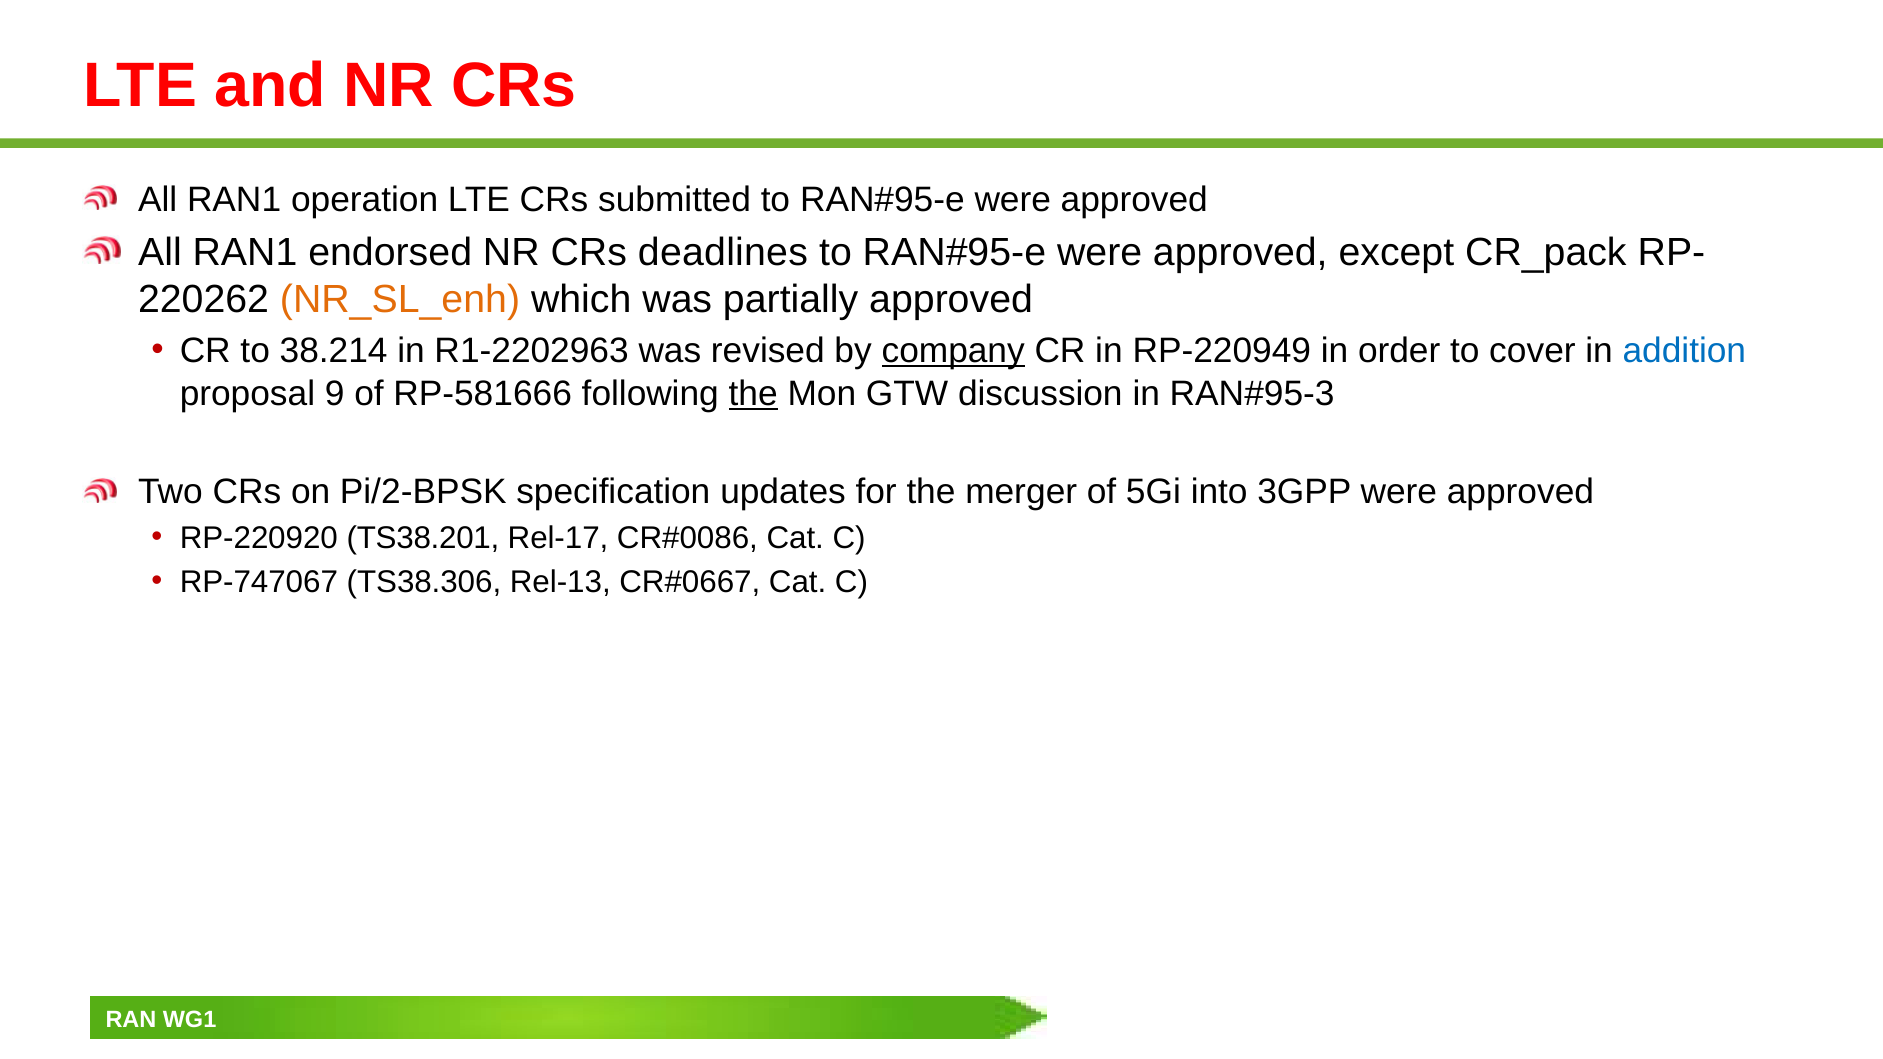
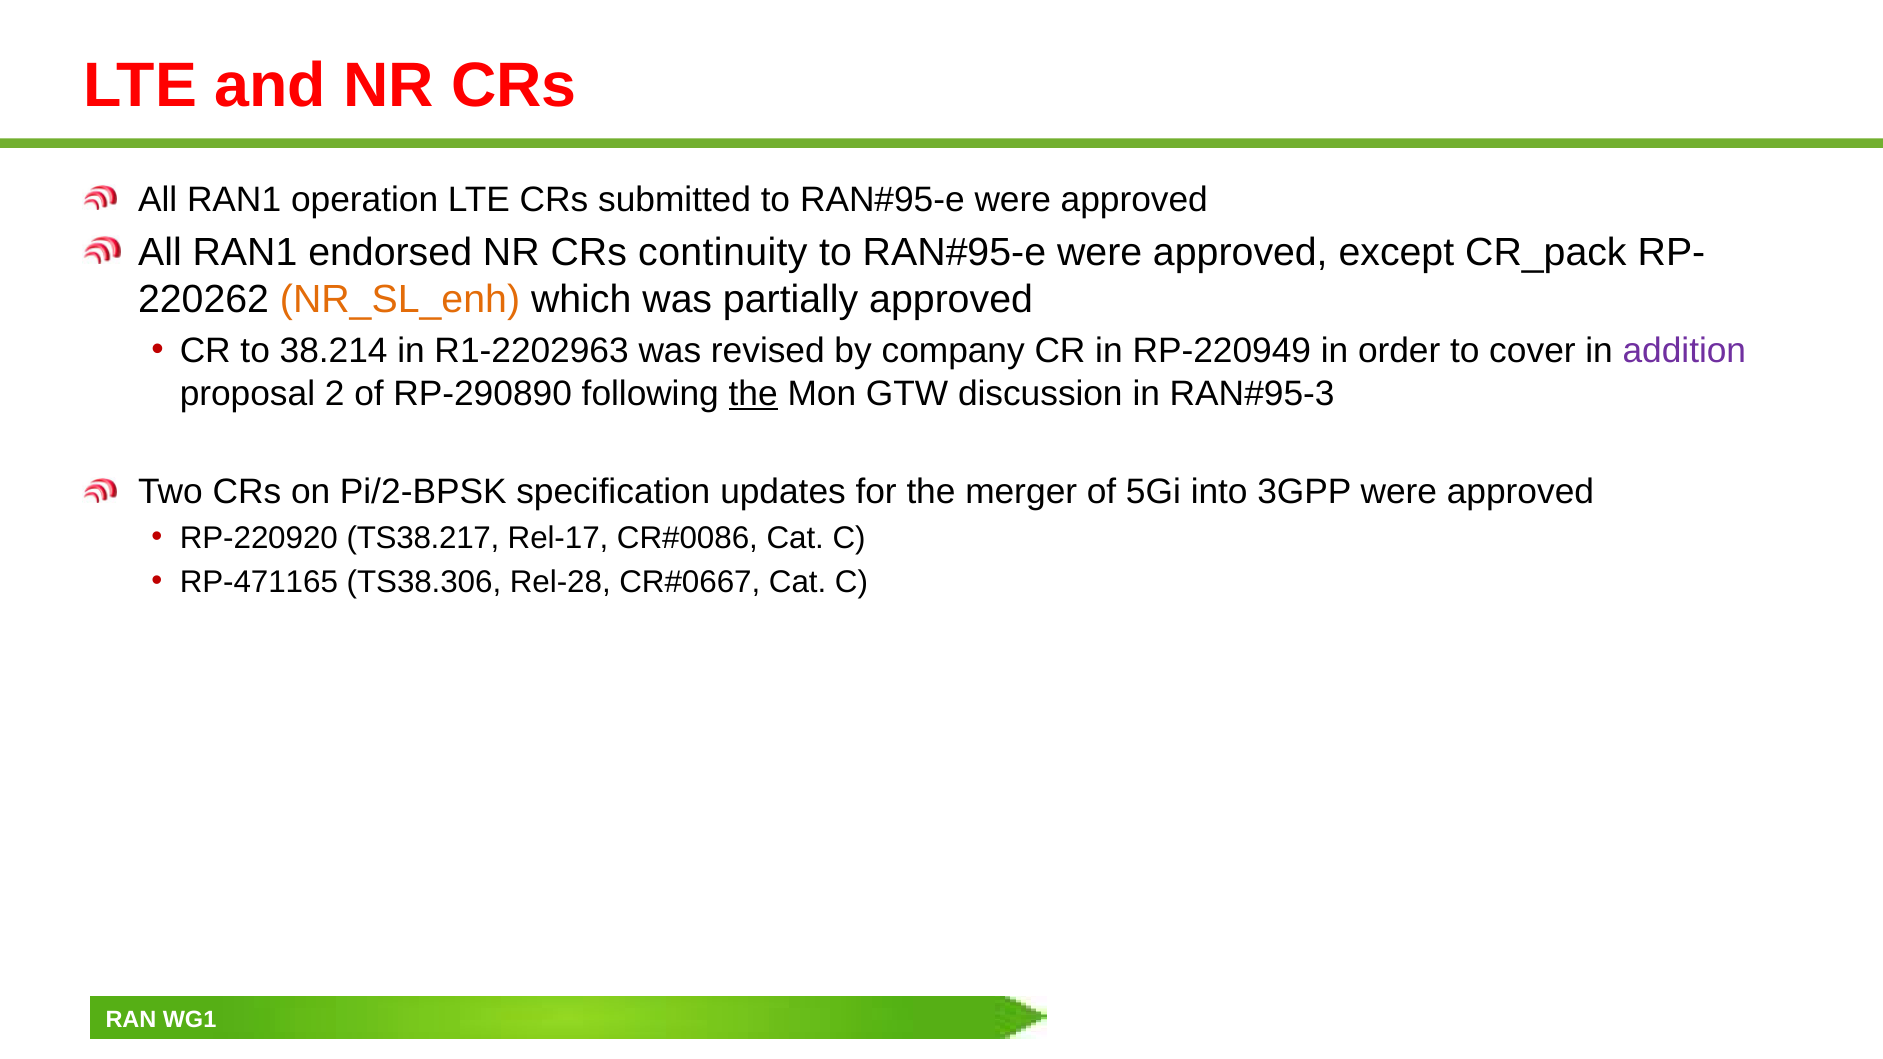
deadlines: deadlines -> continuity
company underline: present -> none
addition colour: blue -> purple
9: 9 -> 2
RP-581666: RP-581666 -> RP-290890
TS38.201: TS38.201 -> TS38.217
RP-747067: RP-747067 -> RP-471165
Rel-13: Rel-13 -> Rel-28
